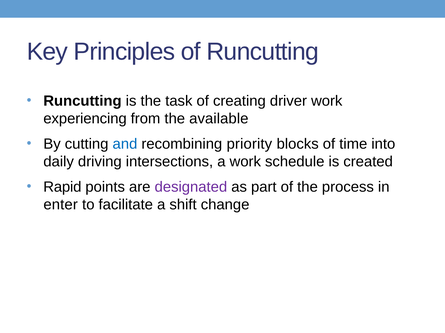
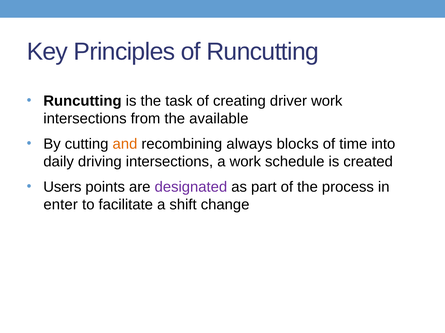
experiencing at (85, 119): experiencing -> intersections
and colour: blue -> orange
priority: priority -> always
Rapid: Rapid -> Users
